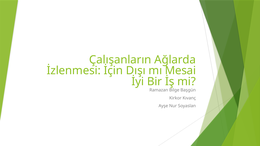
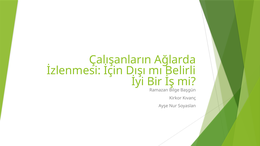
Mesai: Mesai -> Belirli
